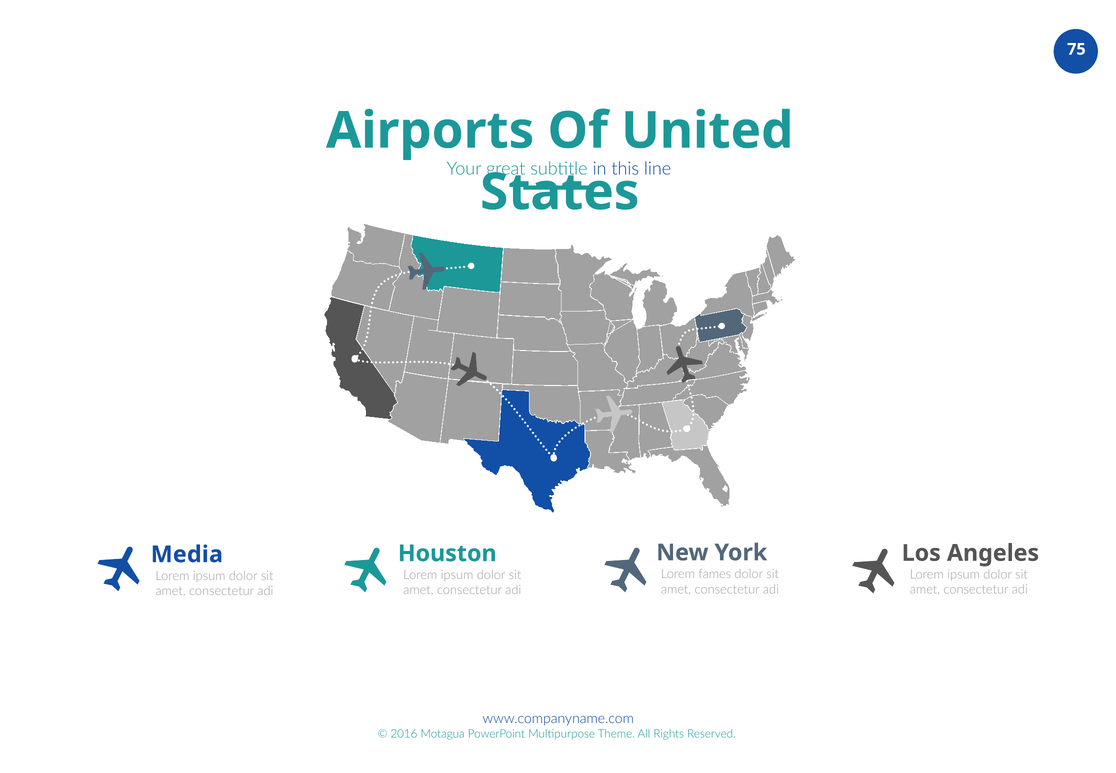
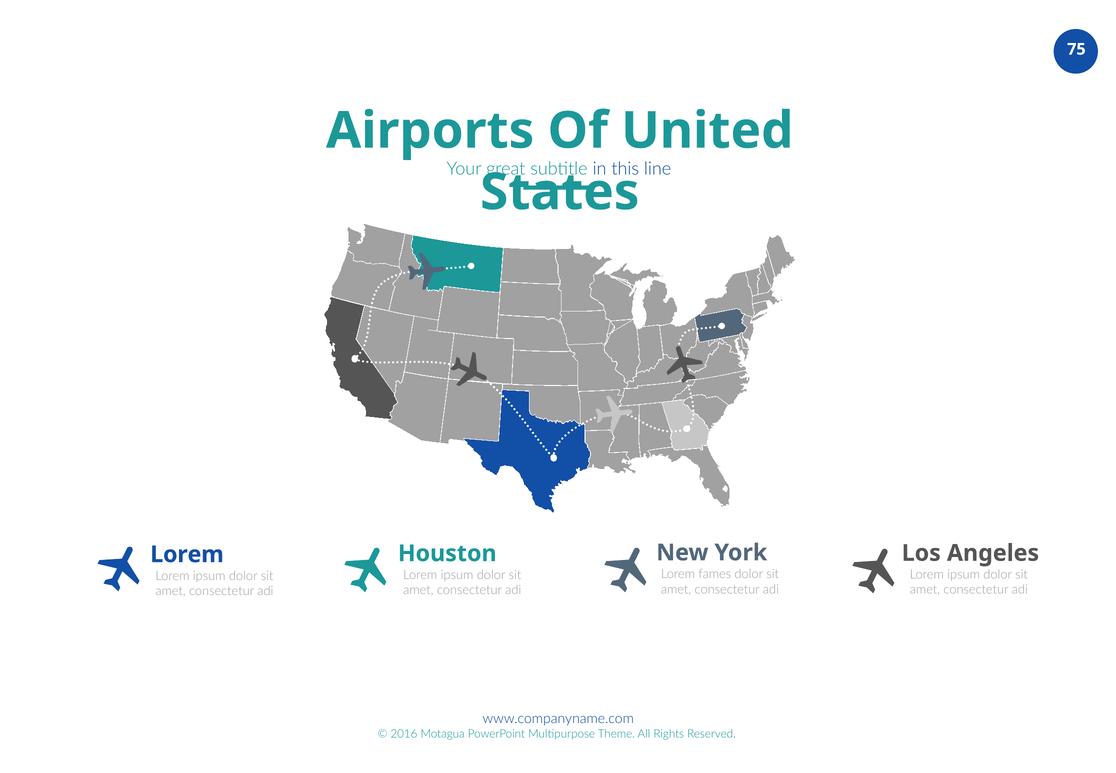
Media at (187, 554): Media -> Lorem
